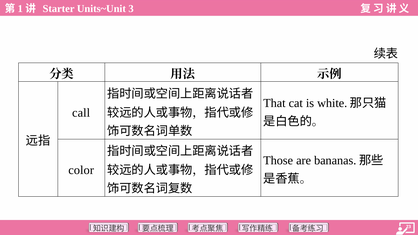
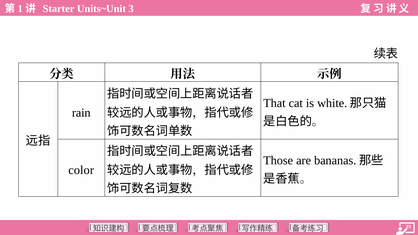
call: call -> rain
